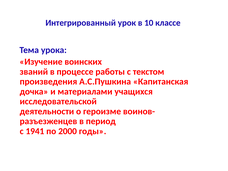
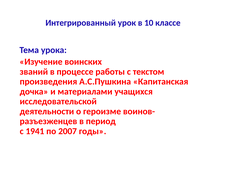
2000: 2000 -> 2007
